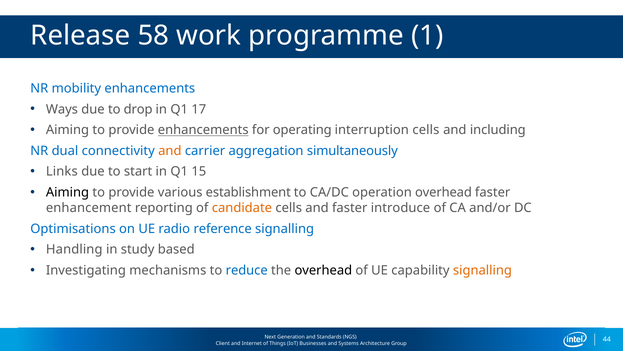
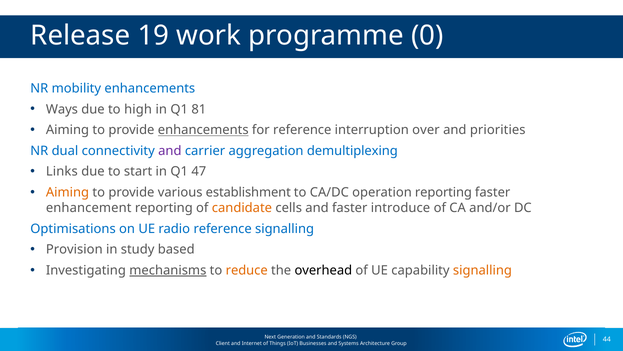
58: 58 -> 19
1: 1 -> 0
drop: drop -> high
17: 17 -> 81
for operating: operating -> reference
interruption cells: cells -> over
including: including -> priorities
and at (170, 151) colour: orange -> purple
simultaneously: simultaneously -> demultiplexing
15: 15 -> 47
Aiming at (68, 192) colour: black -> orange
operation overhead: overhead -> reporting
Handling: Handling -> Provision
mechanisms underline: none -> present
reduce colour: blue -> orange
